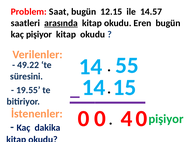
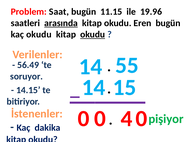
12.15: 12.15 -> 11.15
14.57: 14.57 -> 19.96
kaç pişiyor: pişiyor -> okudu
okudu at (93, 35) underline: none -> present
49.22: 49.22 -> 56.49
süresini: süresini -> soruyor
19.55: 19.55 -> 14.15
